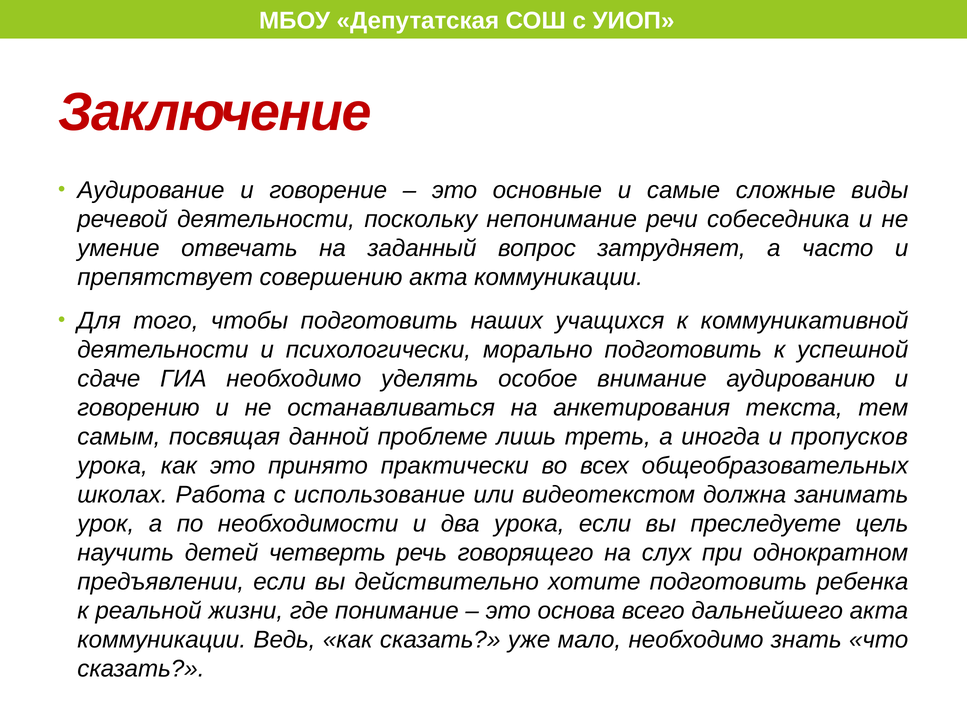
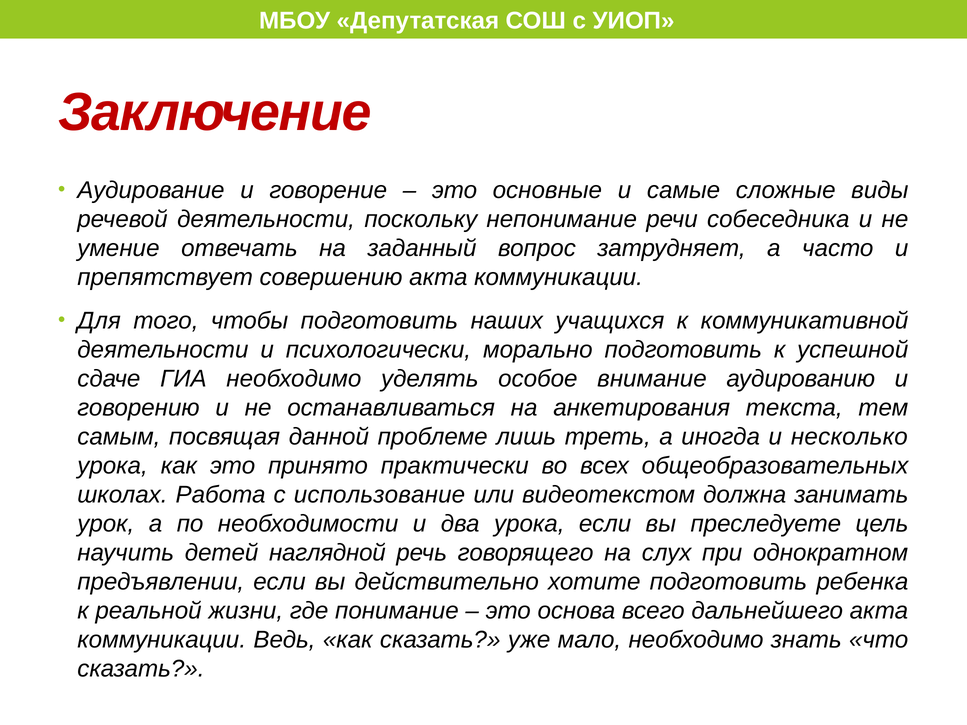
пропусков: пропусков -> несколько
четверть: четверть -> наглядной
